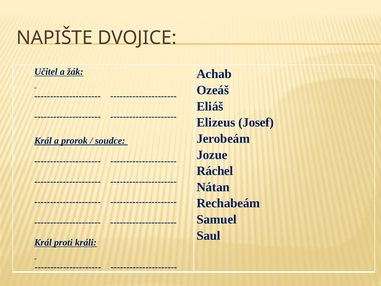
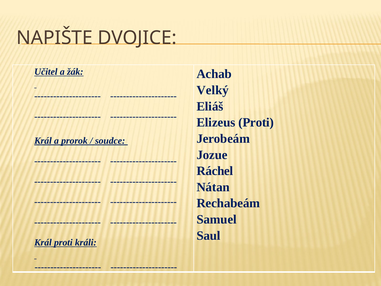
Ozeáš: Ozeáš -> Velký
Elizeus Josef: Josef -> Proti
